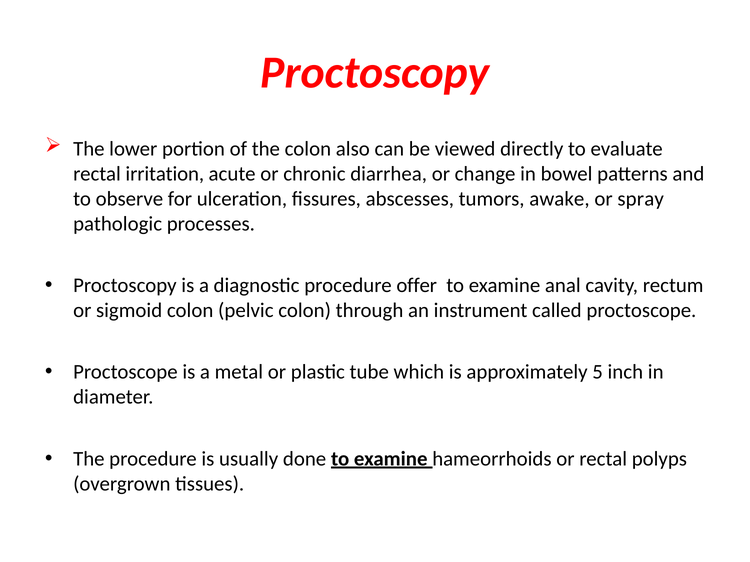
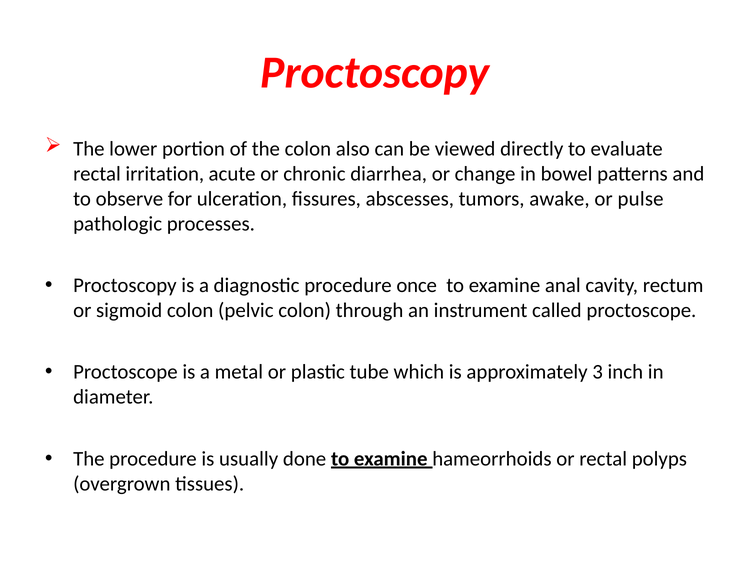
spray: spray -> pulse
offer: offer -> once
5: 5 -> 3
